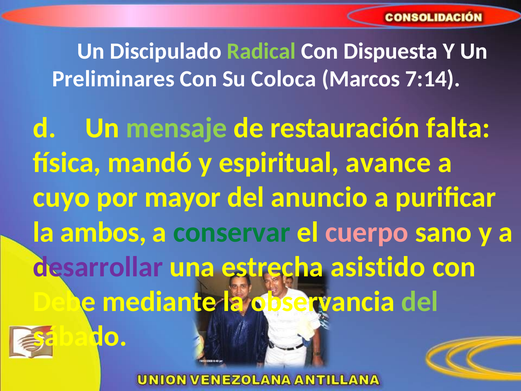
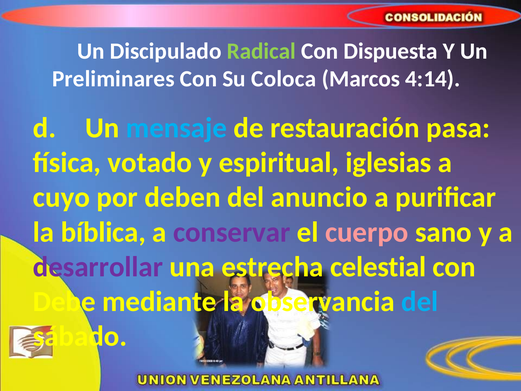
7:14: 7:14 -> 4:14
mensaje colour: light green -> light blue
falta: falta -> pasa
mandó: mandó -> votado
avance: avance -> iglesias
mayor: mayor -> deben
ambos: ambos -> bíblica
conservar colour: green -> purple
asistido: asistido -> celestial
del at (420, 301) colour: light green -> light blue
